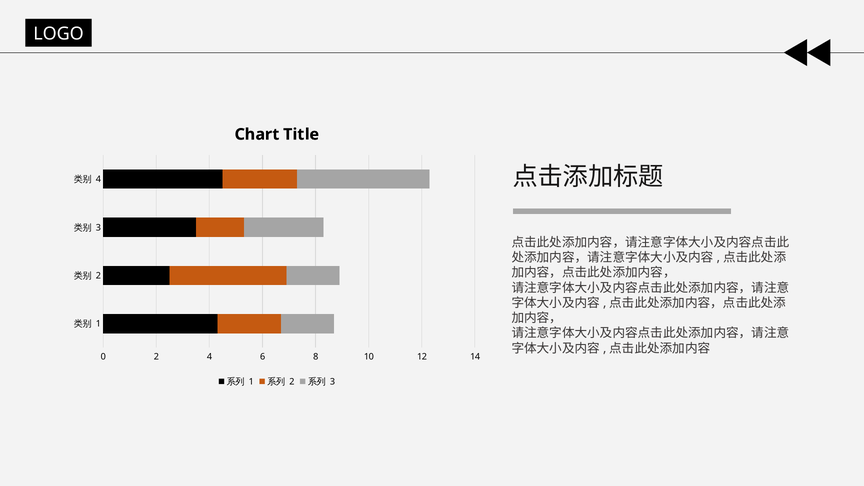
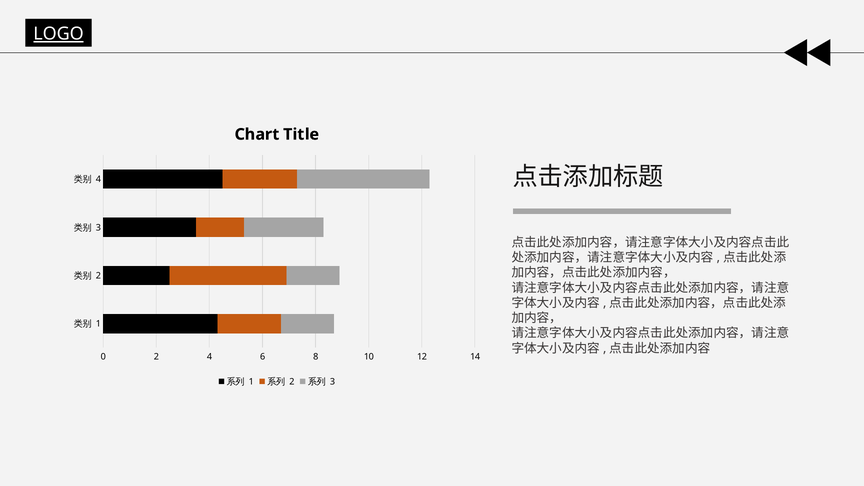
LOGO underline: none -> present
